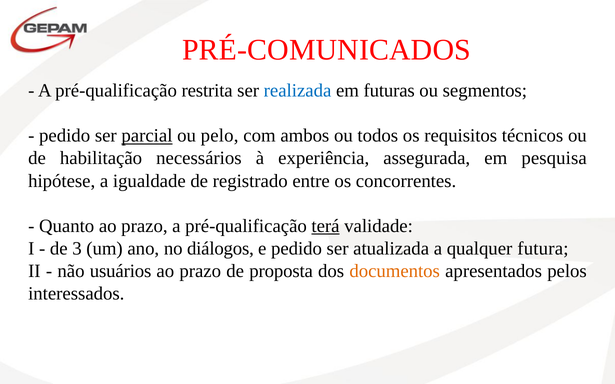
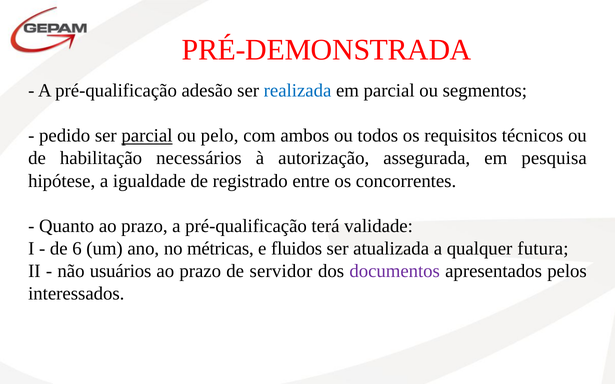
PRÉ-COMUNICADOS: PRÉ-COMUNICADOS -> PRÉ-DEMONSTRADA
restrita: restrita -> adesão
em futuras: futuras -> parcial
experiência: experiência -> autorização
terá underline: present -> none
3: 3 -> 6
diálogos: diálogos -> métricas
e pedido: pedido -> fluidos
proposta: proposta -> servidor
documentos colour: orange -> purple
